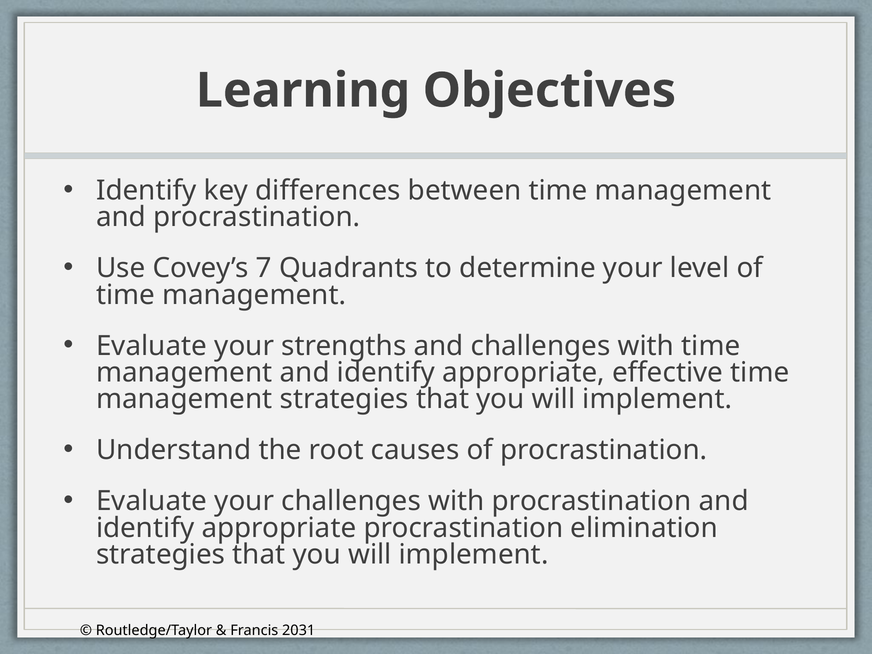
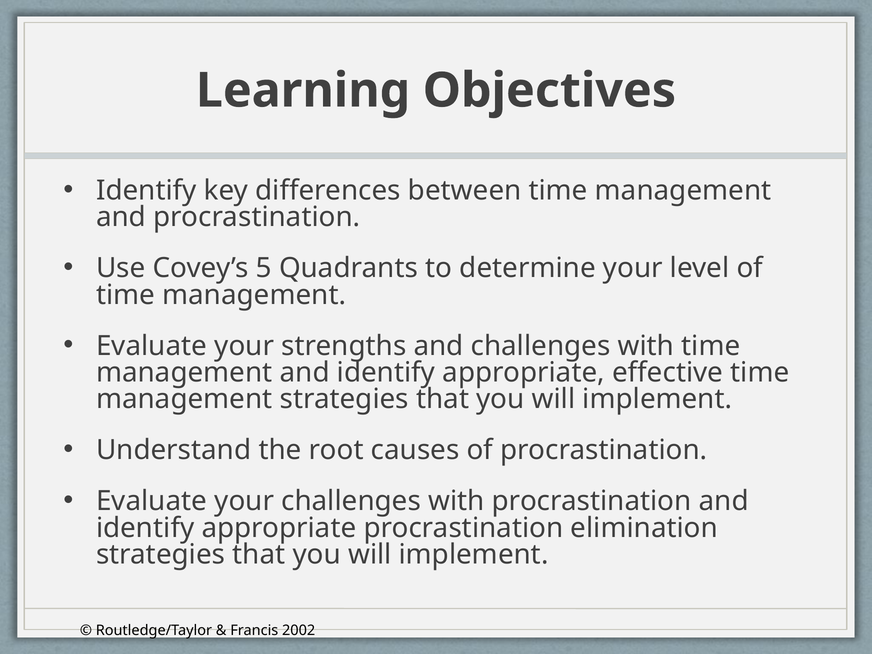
7: 7 -> 5
2031: 2031 -> 2002
